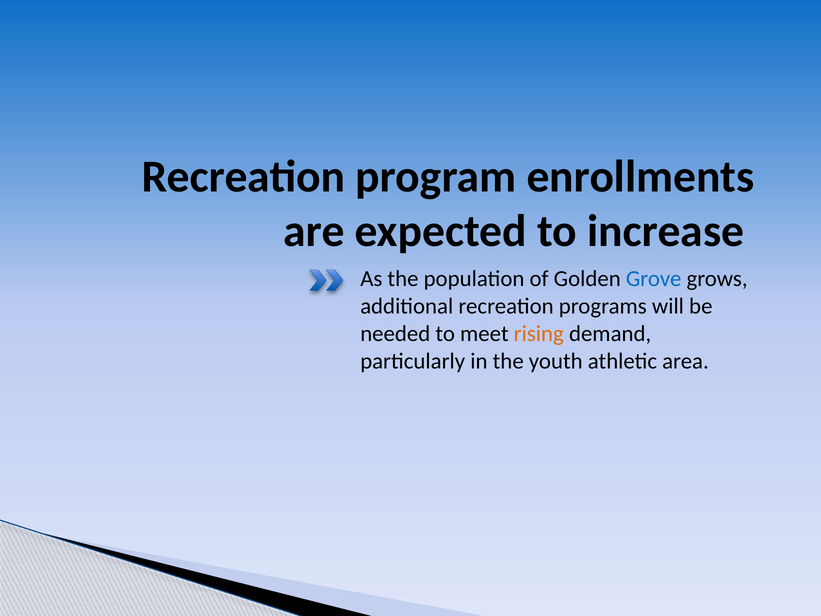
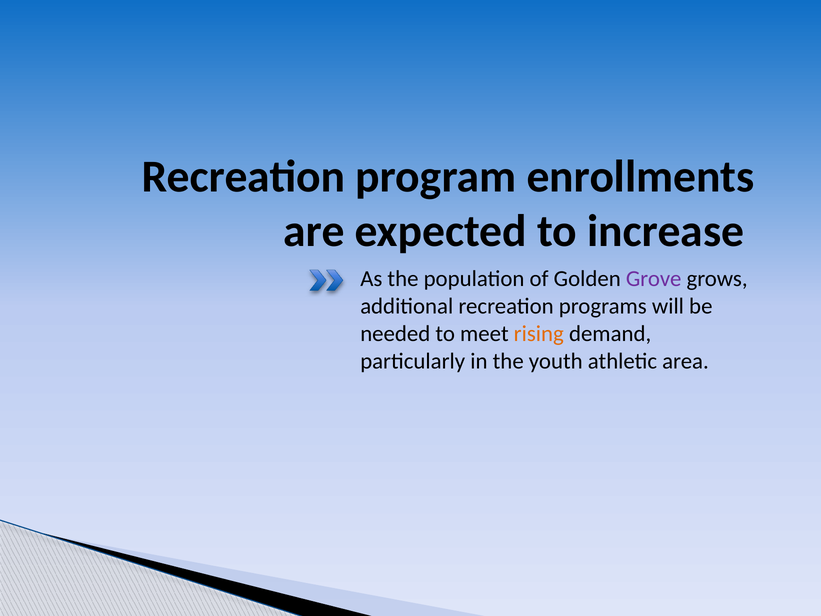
Grove colour: blue -> purple
